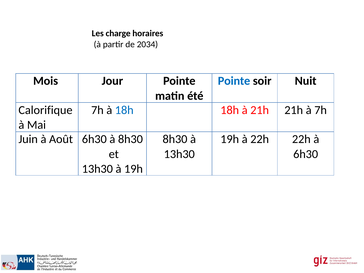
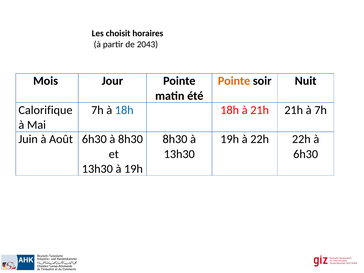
charge: charge -> choisit
2034: 2034 -> 2043
Pointe at (234, 81) colour: blue -> orange
